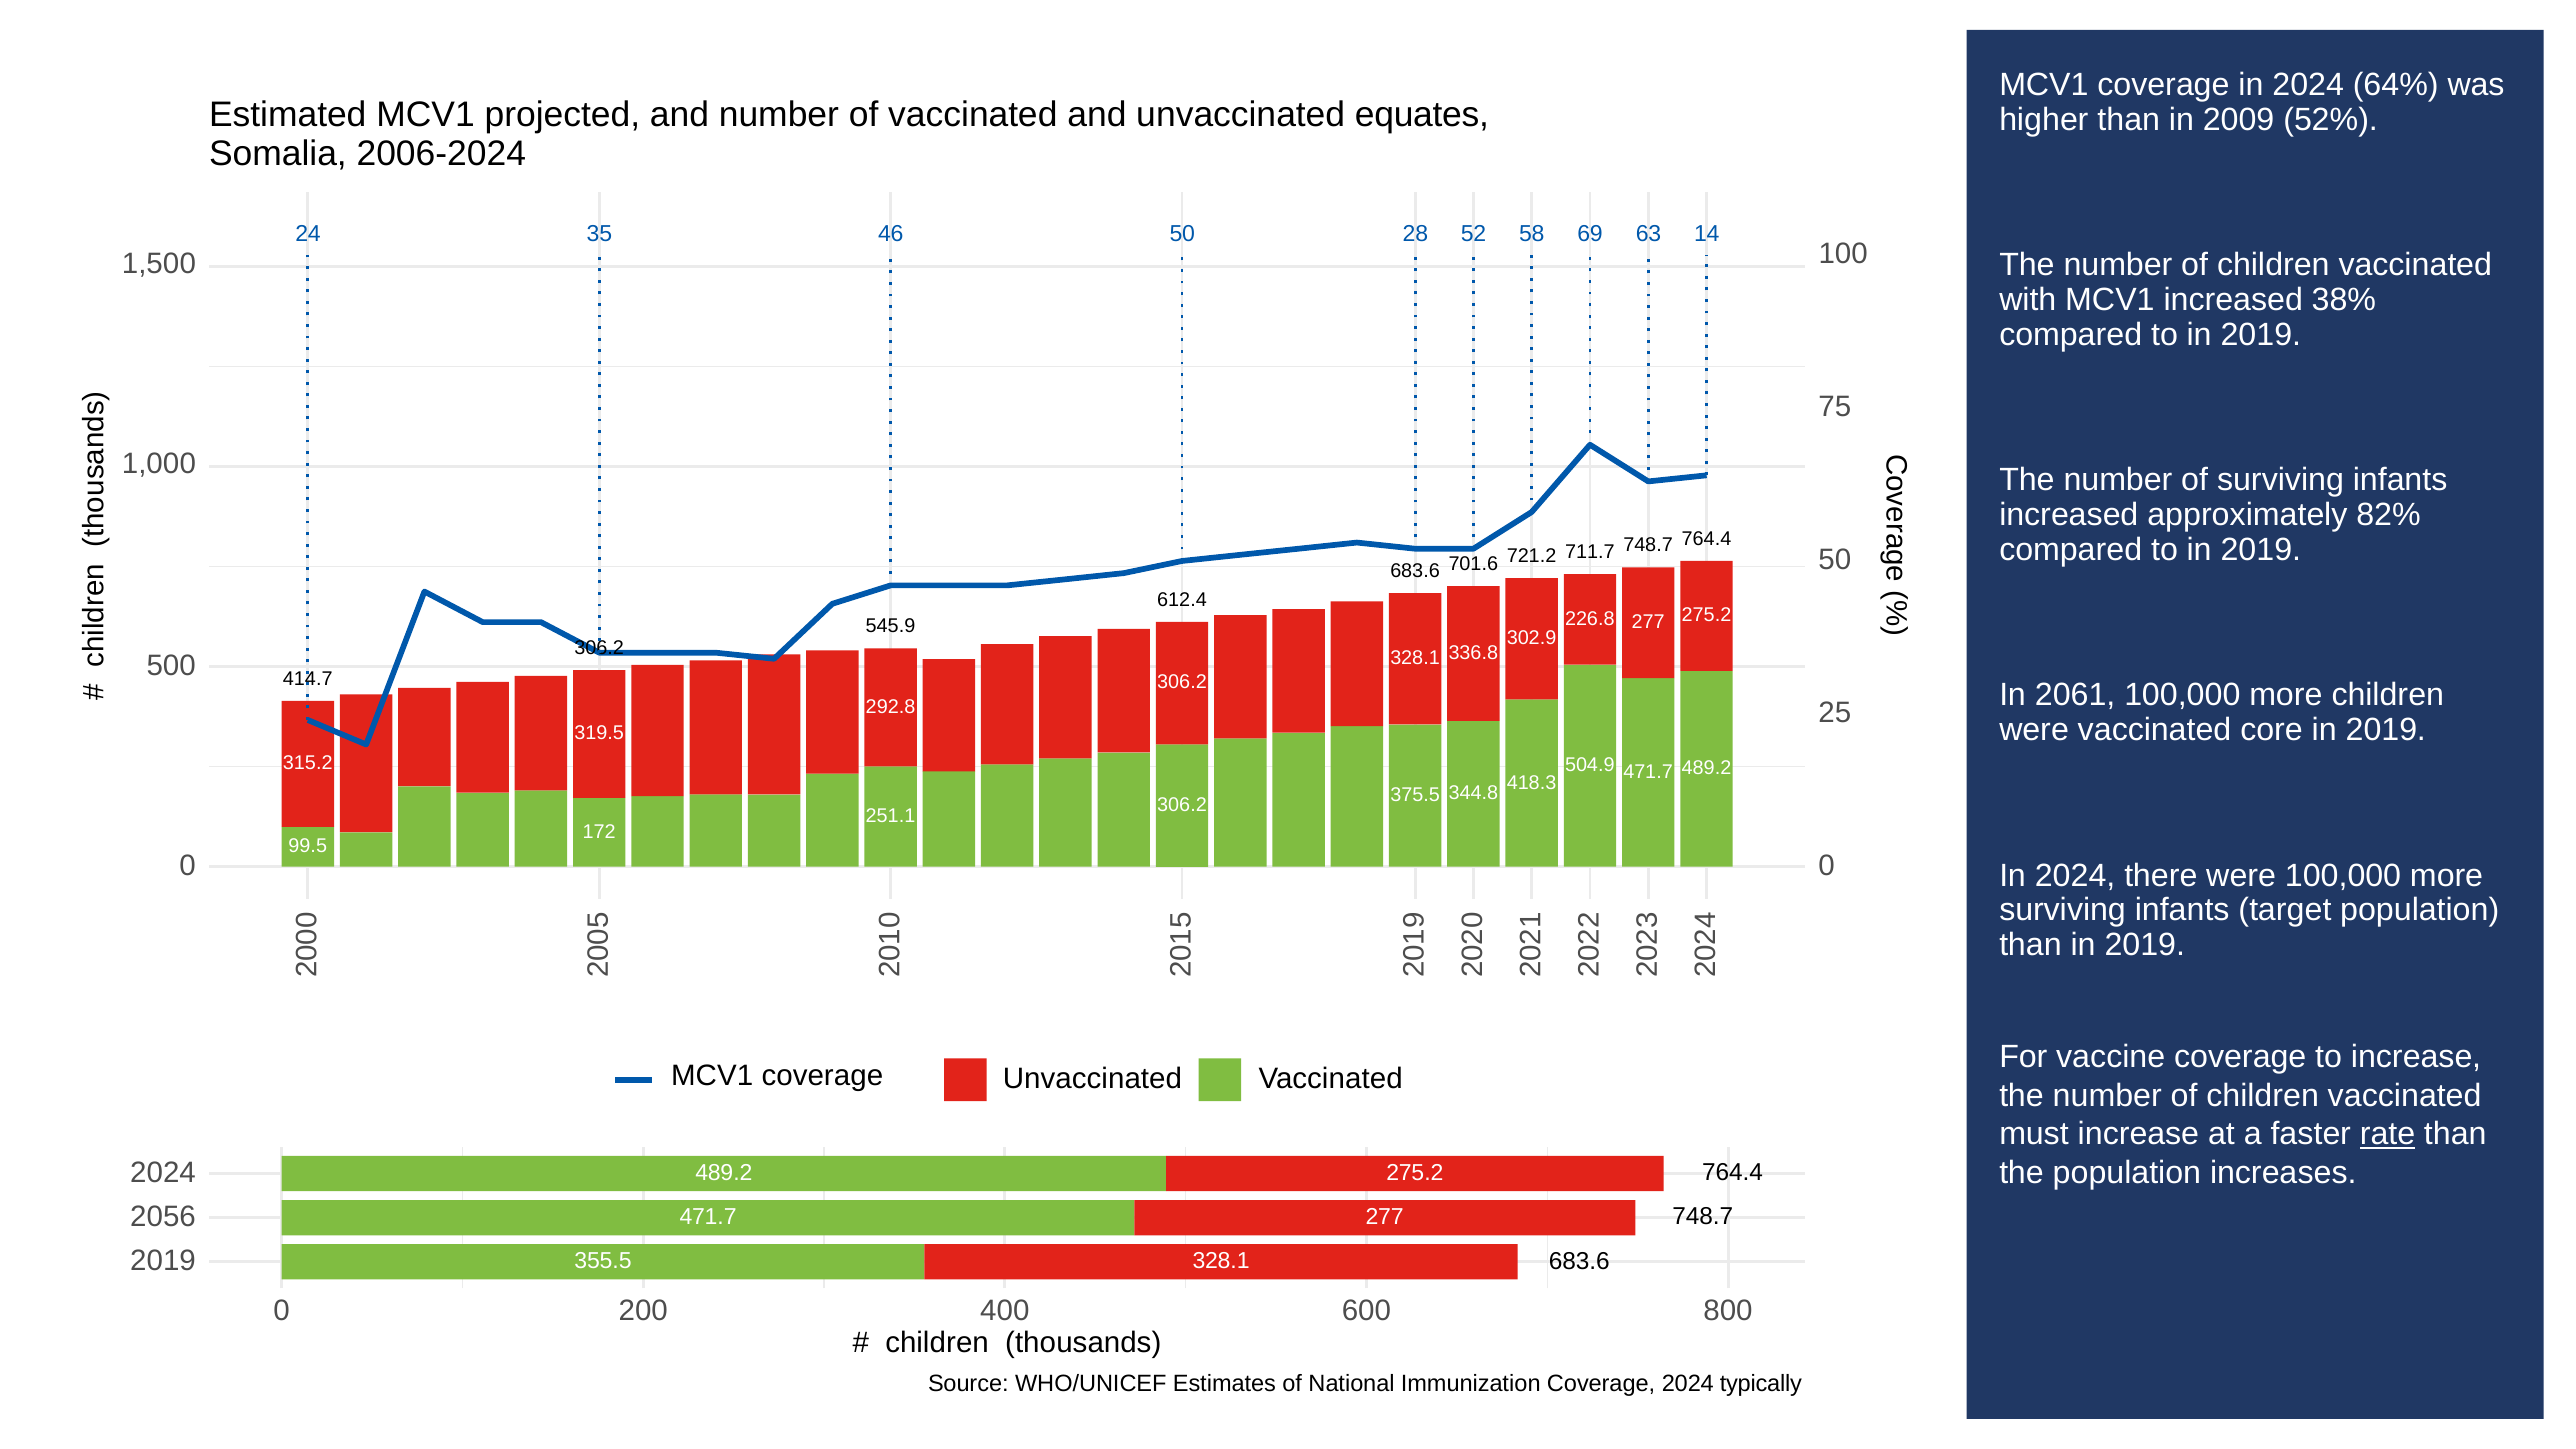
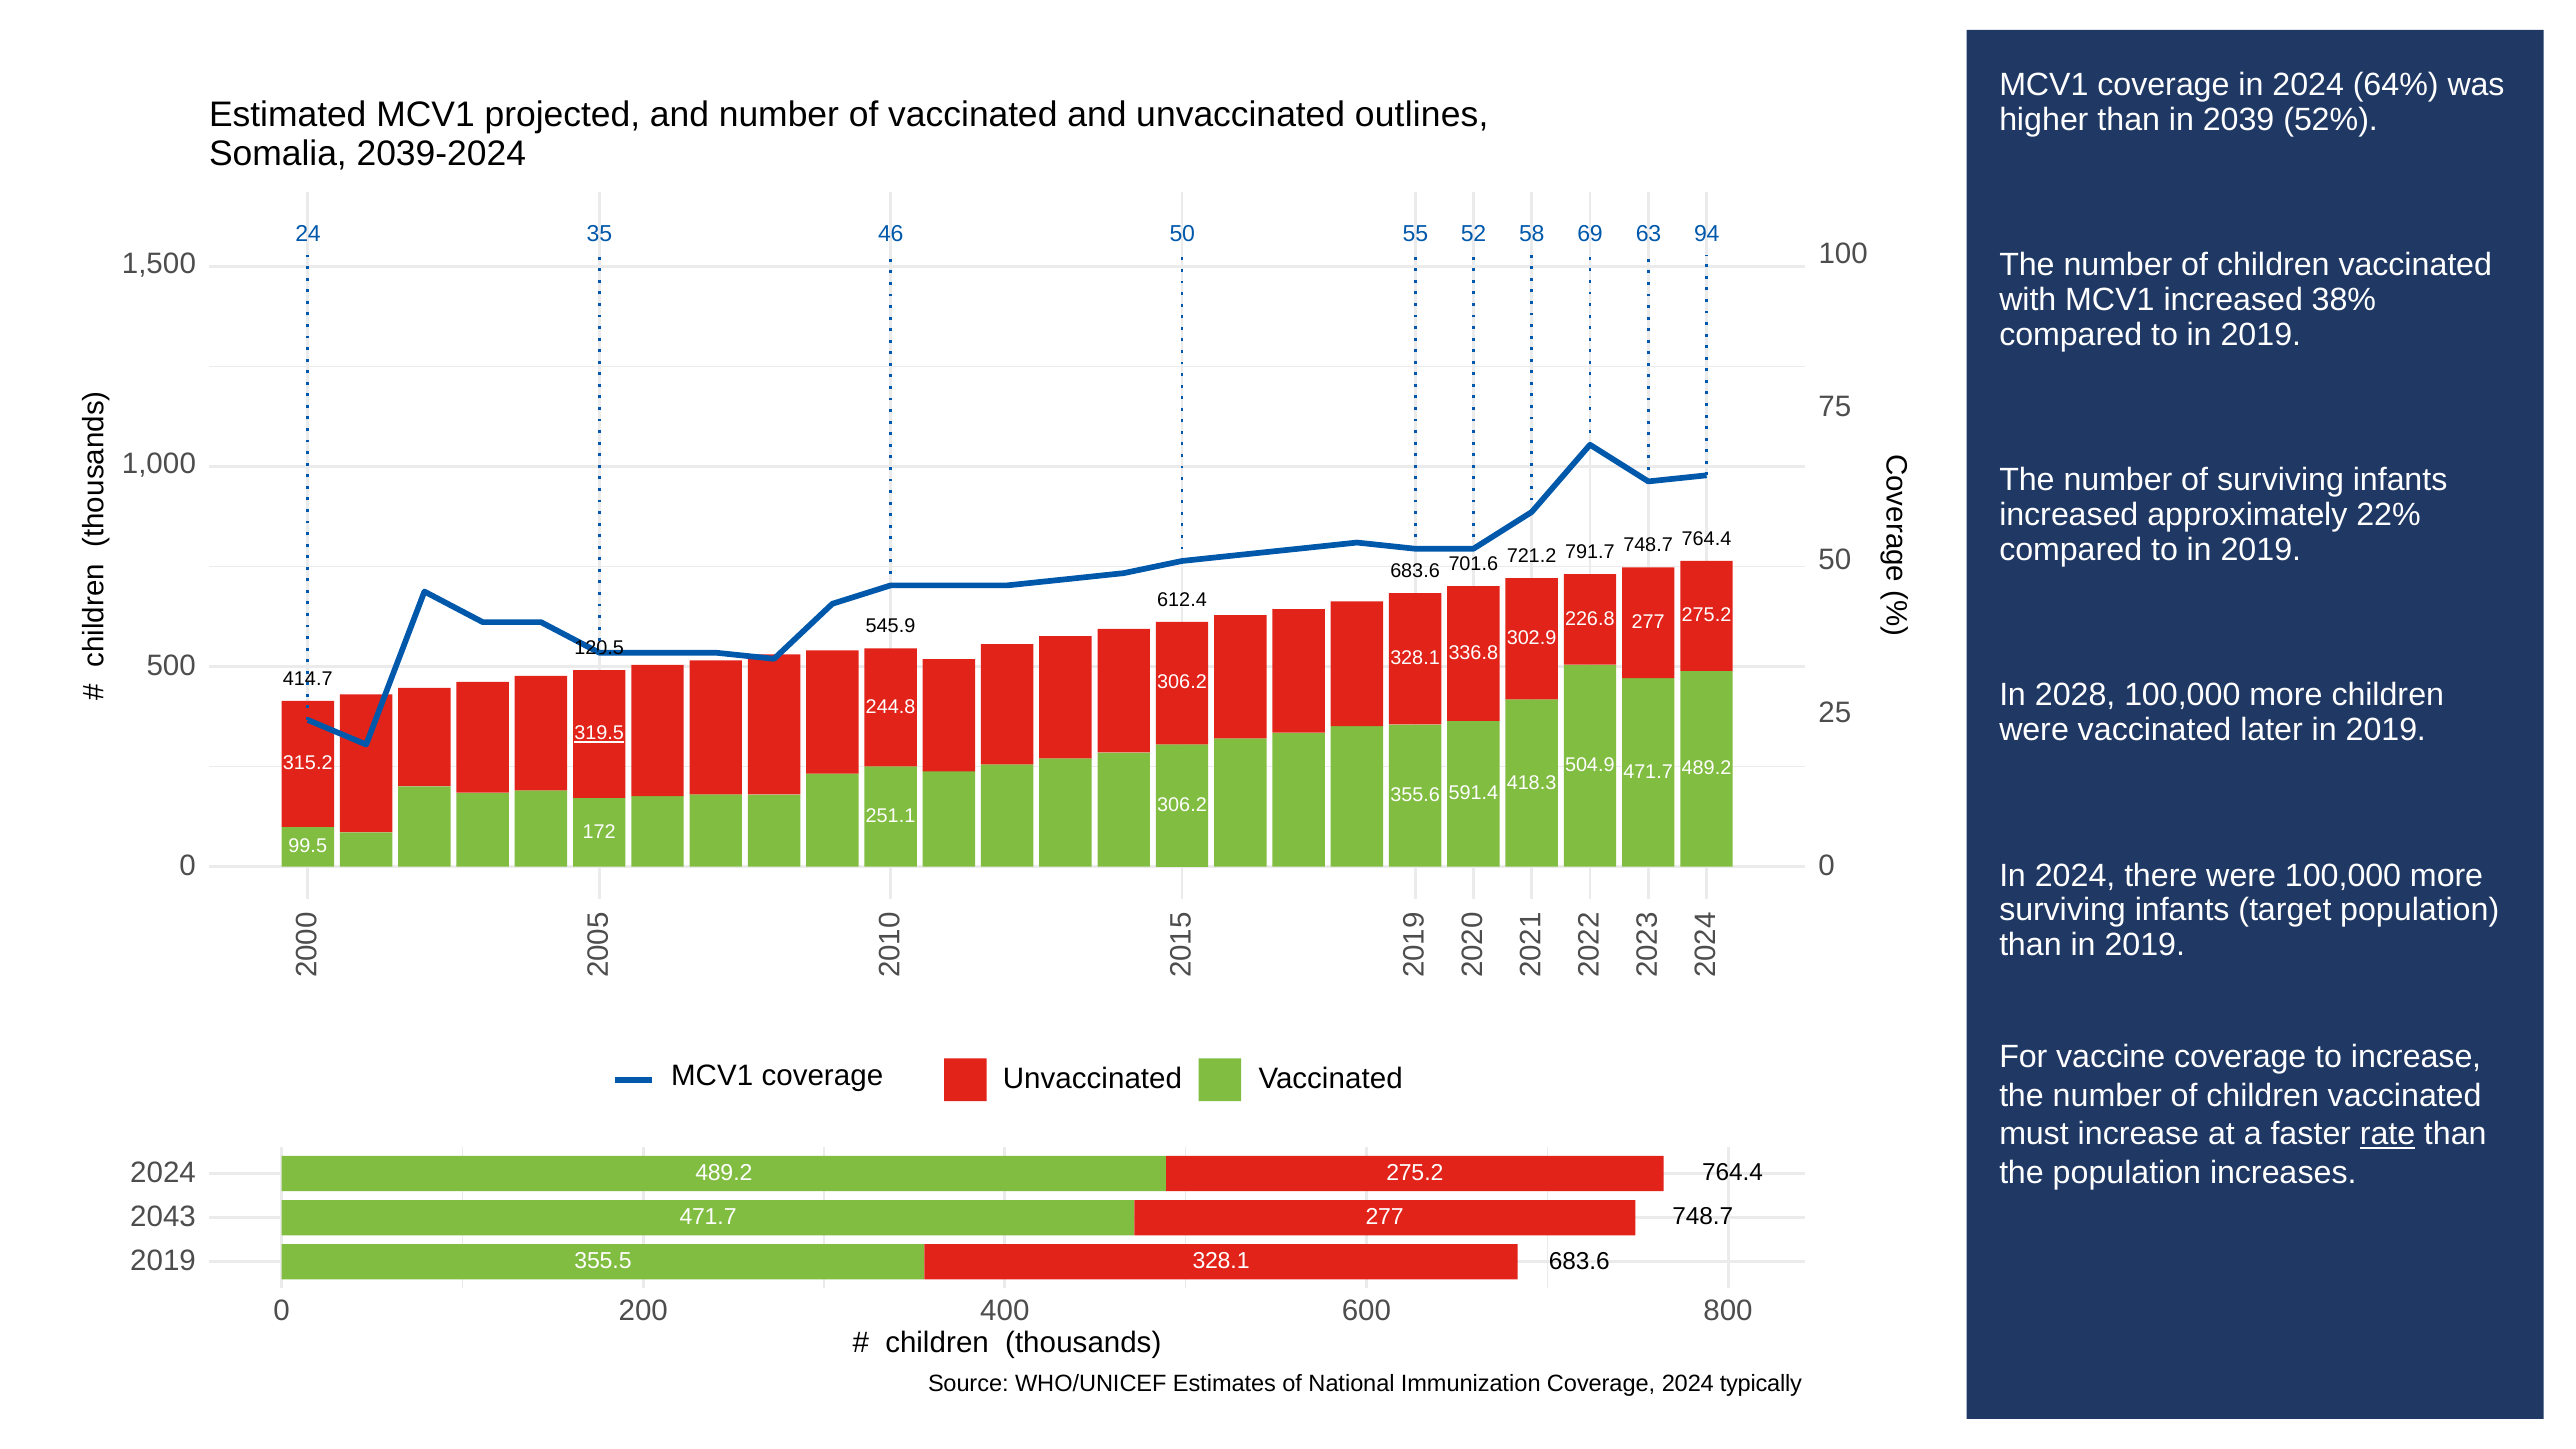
equates: equates -> outlines
2009: 2009 -> 2039
2006-2024: 2006-2024 -> 2039-2024
28: 28 -> 55
14: 14 -> 94
82%: 82% -> 22%
711.7: 711.7 -> 791.7
306.2 at (599, 648): 306.2 -> 120.5
2061: 2061 -> 2028
292.8: 292.8 -> 244.8
core: core -> later
319.5 underline: none -> present
344.8: 344.8 -> 591.4
375.5: 375.5 -> 355.6
2056: 2056 -> 2043
